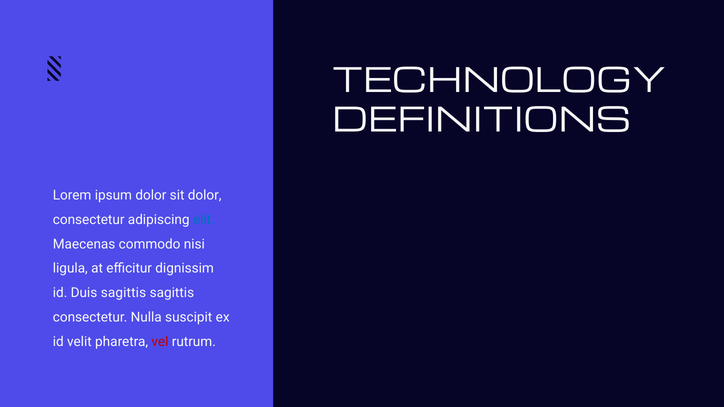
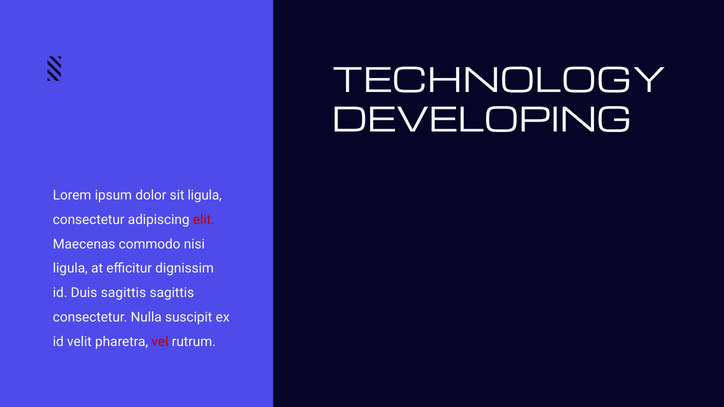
DEFINITIONS: DEFINITIONS -> DEVELOPING
sit dolor: dolor -> ligula
elit colour: blue -> red
